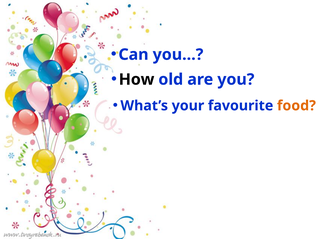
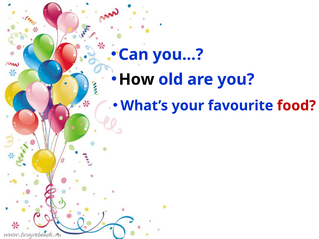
food colour: orange -> red
